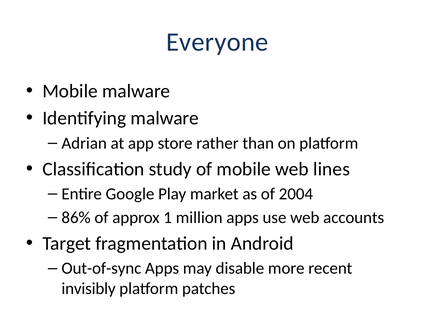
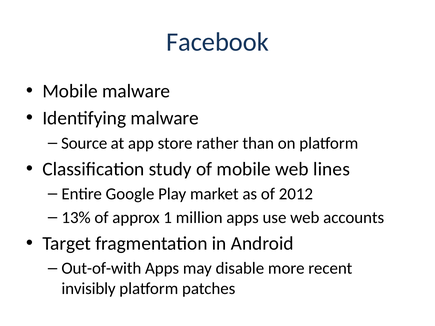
Everyone: Everyone -> Facebook
Adrian: Adrian -> Source
2004: 2004 -> 2012
86%: 86% -> 13%
Out-of-sync: Out-of-sync -> Out-of-with
